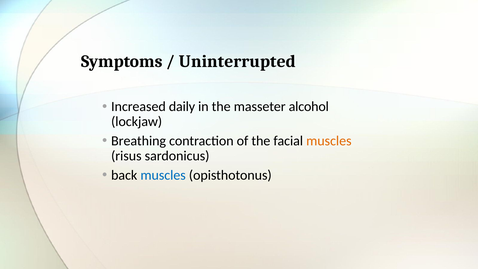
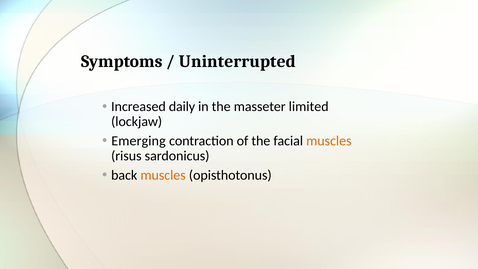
alcohol: alcohol -> limited
Breathing: Breathing -> Emerging
muscles at (163, 175) colour: blue -> orange
